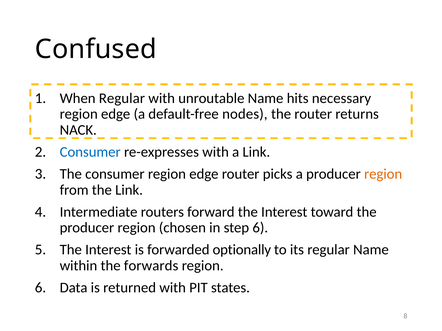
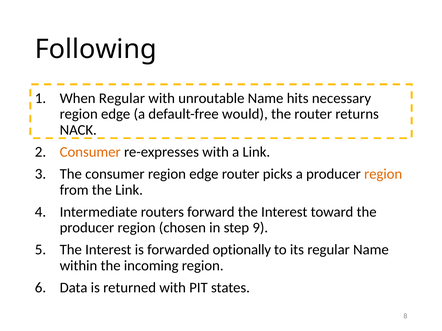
Confused: Confused -> Following
nodes: nodes -> would
Consumer at (90, 152) colour: blue -> orange
step 6: 6 -> 9
forwards: forwards -> incoming
